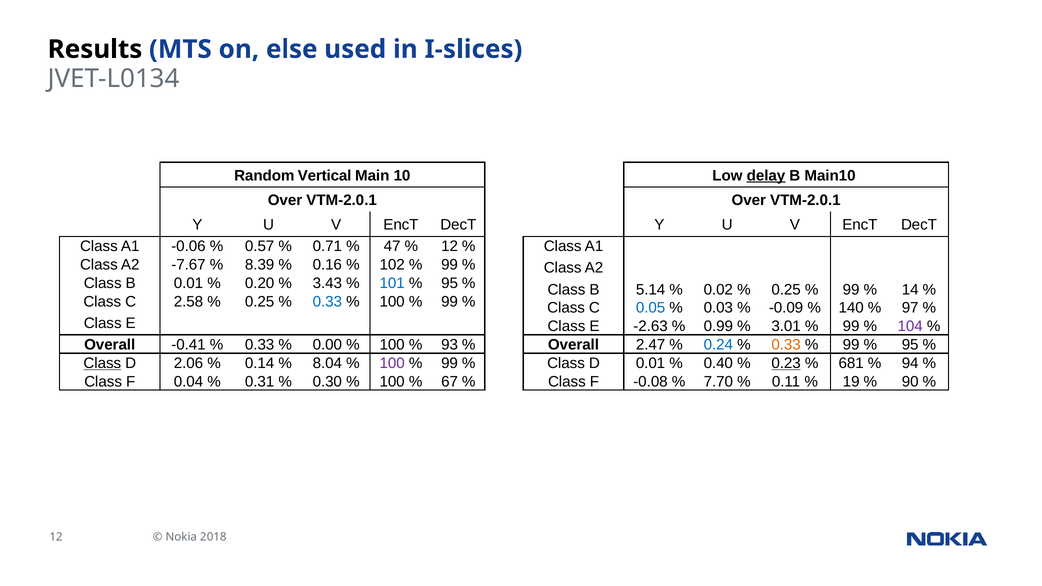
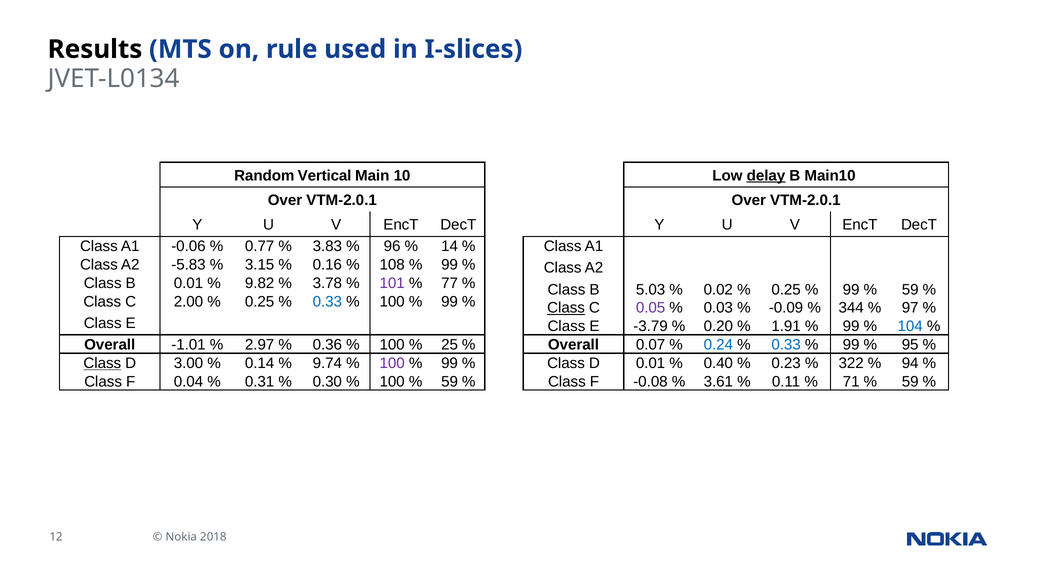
else: else -> rule
0.57: 0.57 -> 0.77
0.71: 0.71 -> 3.83
47: 47 -> 96
12 at (450, 247): 12 -> 14
-7.67: -7.67 -> -5.83
8.39: 8.39 -> 3.15
102: 102 -> 108
0.20: 0.20 -> 9.82
3.43: 3.43 -> 3.78
101 colour: blue -> purple
95 at (450, 283): 95 -> 77
5.14: 5.14 -> 5.03
14 at (910, 290): 14 -> 59
2.58: 2.58 -> 2.00
Class at (566, 308) underline: none -> present
0.05 colour: blue -> purple
140: 140 -> 344
-2.63: -2.63 -> -3.79
0.99: 0.99 -> 0.20
3.01: 3.01 -> 1.91
104 colour: purple -> blue
-0.41: -0.41 -> -1.01
0.33 at (260, 345): 0.33 -> 2.97
0.00: 0.00 -> 0.36
93: 93 -> 25
2.47: 2.47 -> 0.07
0.33 at (786, 345) colour: orange -> blue
2.06: 2.06 -> 3.00
8.04: 8.04 -> 9.74
0.23 underline: present -> none
681: 681 -> 322
67 at (450, 382): 67 -> 59
7.70: 7.70 -> 3.61
19: 19 -> 71
90 at (910, 382): 90 -> 59
